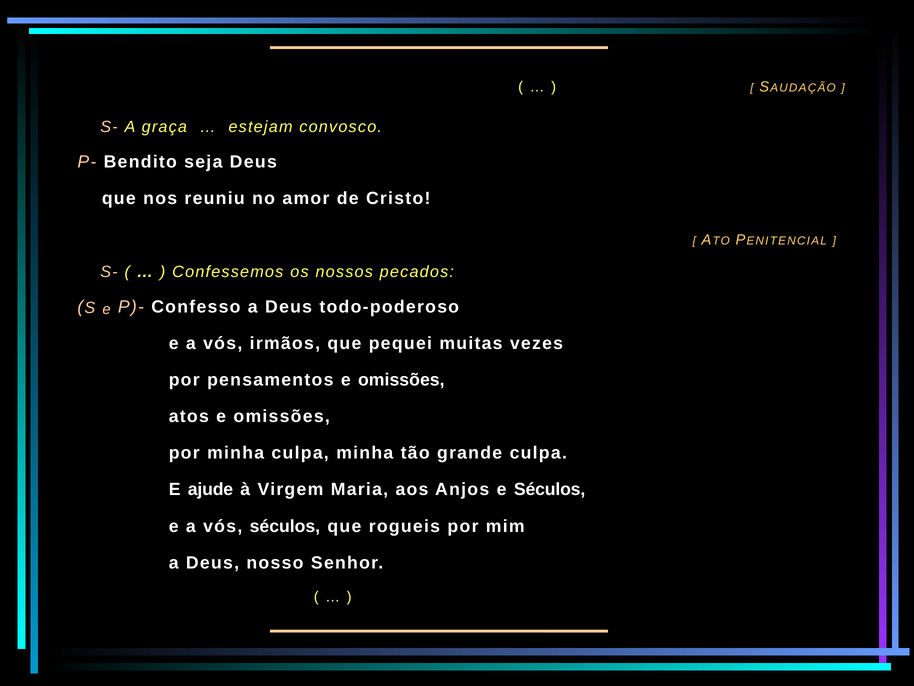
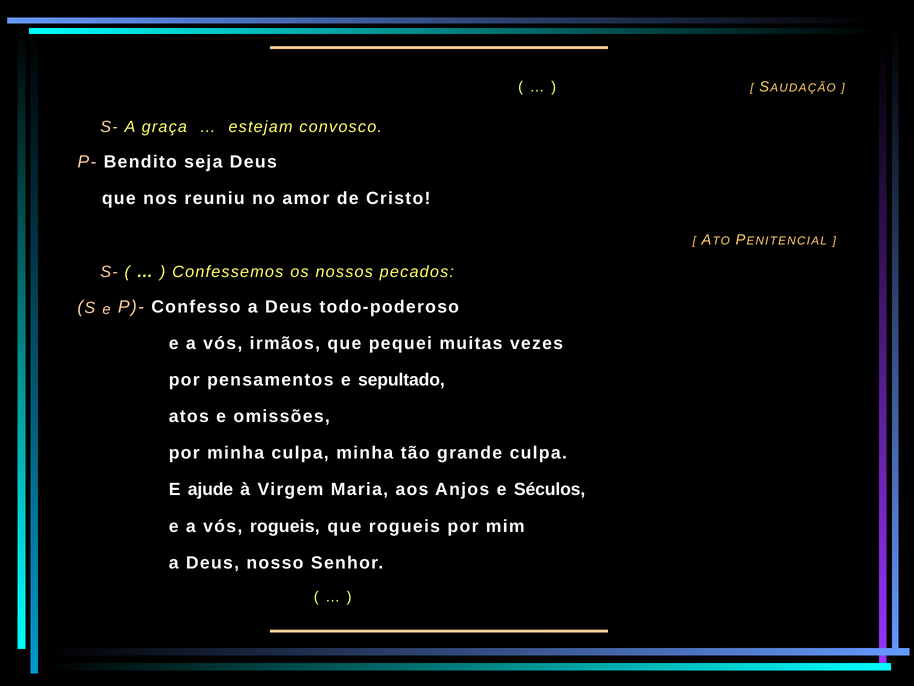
pensamentos e omissões: omissões -> sepultado
vós séculos: séculos -> rogueis
